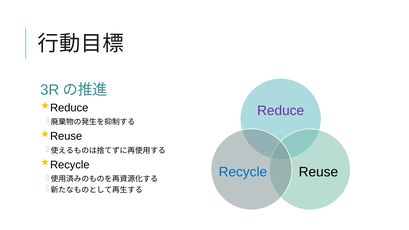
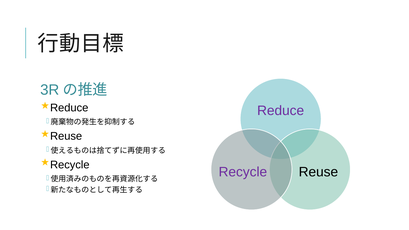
Recycle colour: blue -> purple
